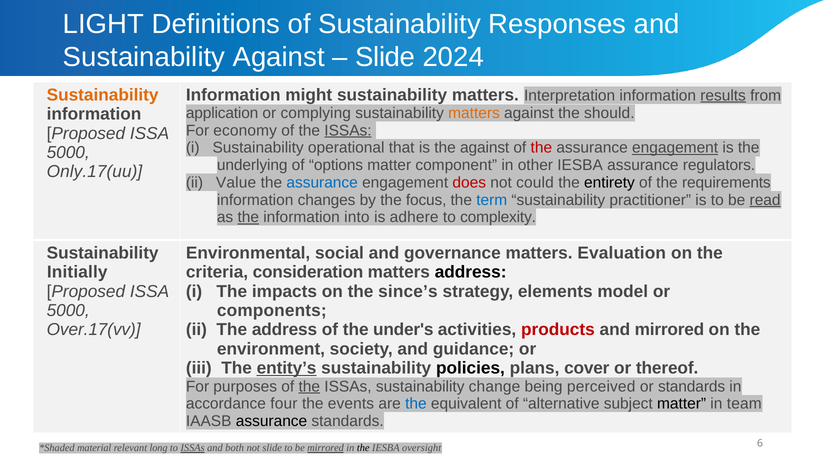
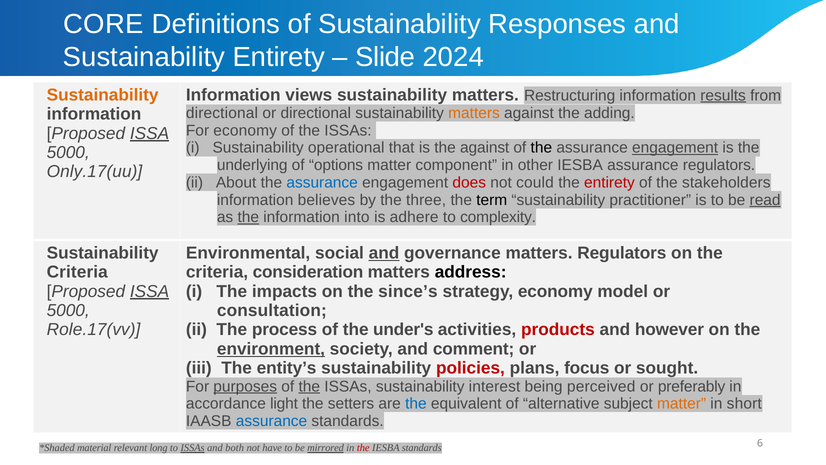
LIGHT: LIGHT -> CORE
Sustainability Against: Against -> Entirety
might: might -> views
Interpretation: Interpretation -> Restructuring
application at (222, 113): application -> directional
or complying: complying -> directional
should: should -> adding
ISSAs at (348, 130) underline: present -> none
ISSA at (150, 133) underline: none -> present
the at (541, 148) colour: red -> black
Value: Value -> About
entirety at (609, 182) colour: black -> red
requirements: requirements -> stakeholders
changes: changes -> believes
focus: focus -> three
term colour: blue -> black
and at (384, 253) underline: none -> present
matters Evaluation: Evaluation -> Regulators
Initially at (77, 272): Initially -> Criteria
ISSA at (150, 291) underline: none -> present
strategy elements: elements -> economy
components: components -> consultation
Over.17(vv: Over.17(vv -> Role.17(vv
The address: address -> process
and mirrored: mirrored -> however
environment underline: none -> present
guidance: guidance -> comment
entity’s underline: present -> none
policies colour: black -> red
cover: cover -> focus
thereof: thereof -> sought
purposes underline: none -> present
change: change -> interest
or standards: standards -> preferably
four: four -> light
events: events -> setters
matter at (682, 403) colour: black -> orange
team: team -> short
assurance at (271, 421) colour: black -> blue
not slide: slide -> have
the at (363, 448) colour: black -> red
IESBA oversight: oversight -> standards
